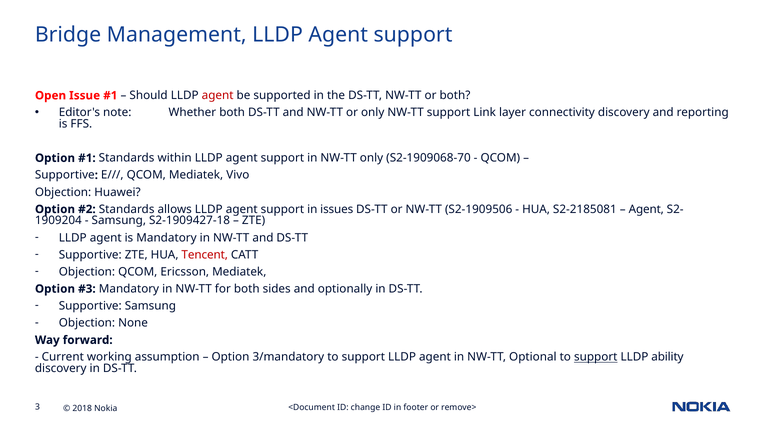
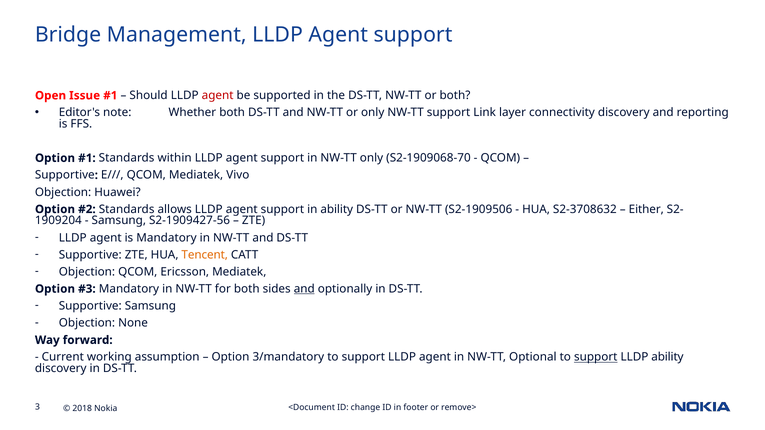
in issues: issues -> ability
S2-2185081: S2-2185081 -> S2-3708632
Agent at (646, 209): Agent -> Either
S2-1909427-18: S2-1909427-18 -> S2-1909427-56
Tencent colour: red -> orange
and at (304, 289) underline: none -> present
